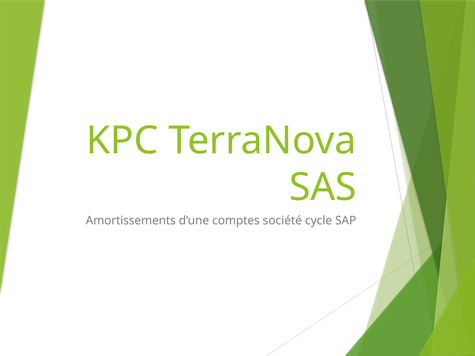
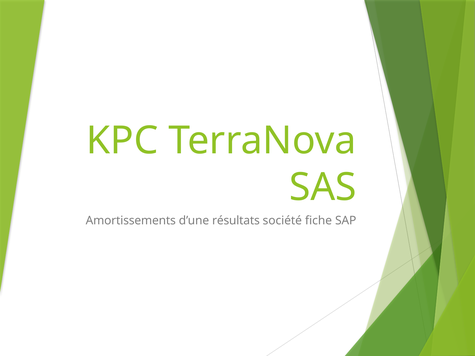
comptes: comptes -> résultats
cycle: cycle -> fiche
